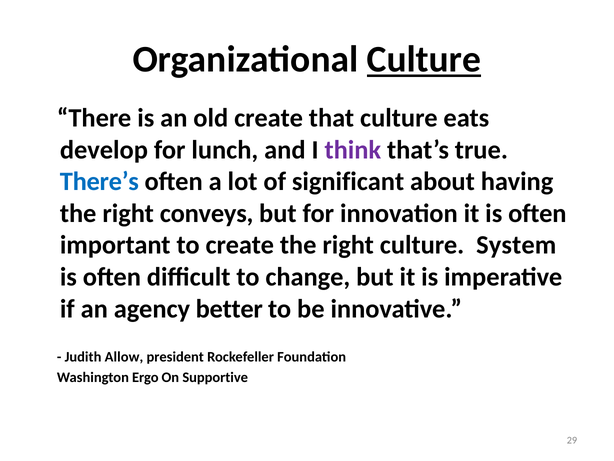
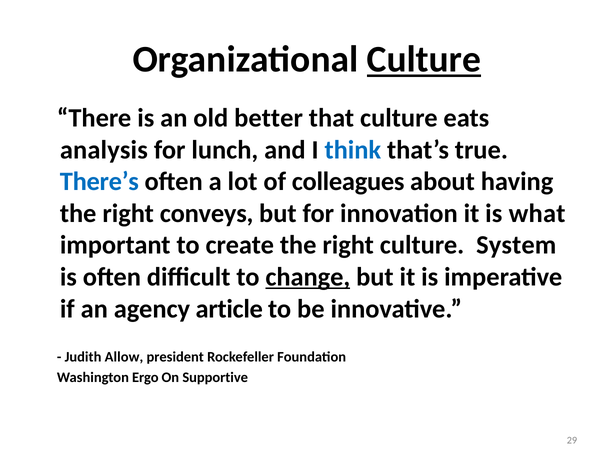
old create: create -> better
develop: develop -> analysis
think colour: purple -> blue
significant: significant -> colleagues
it is often: often -> what
change underline: none -> present
better: better -> article
